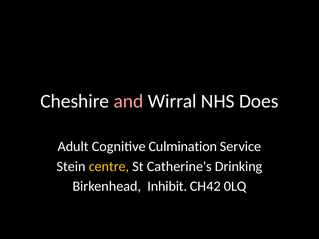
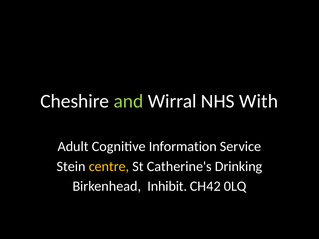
and colour: pink -> light green
Does: Does -> With
Culmination: Culmination -> Information
